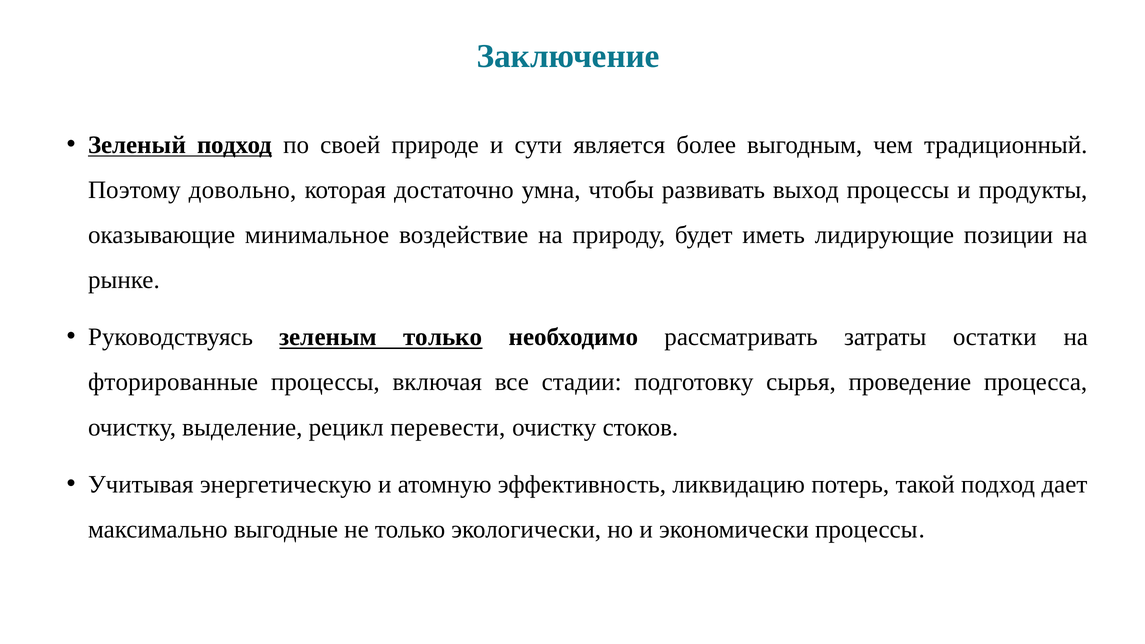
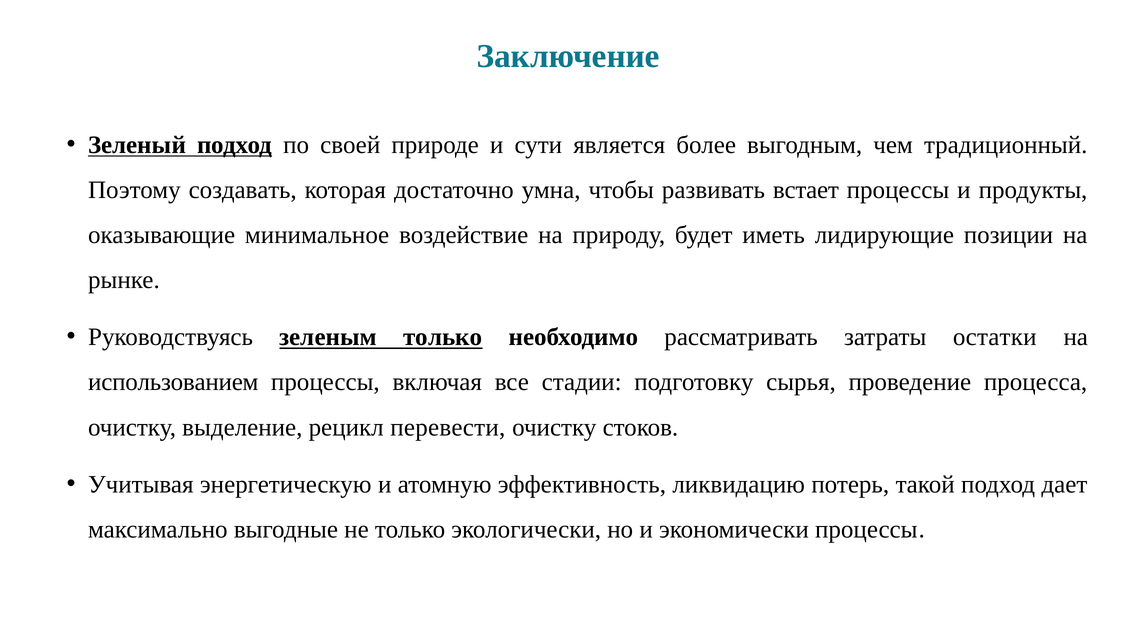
довольно: довольно -> создавать
выход: выход -> встает
фторированные: фторированные -> использованием
